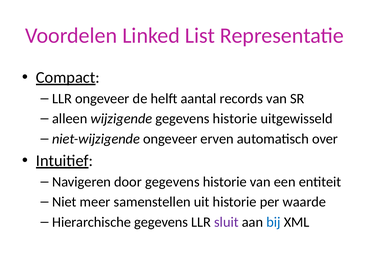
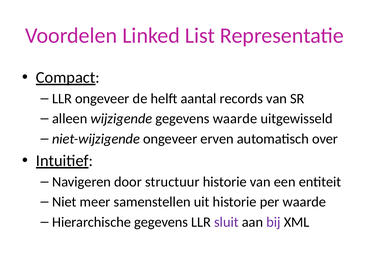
wijzigende gegevens historie: historie -> waarde
door gegevens: gegevens -> structuur
bij colour: blue -> purple
